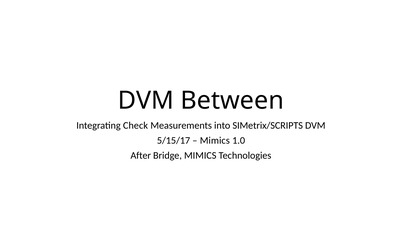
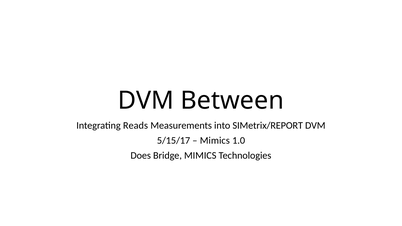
Check: Check -> Reads
SIMetrix/SCRIPTS: SIMetrix/SCRIPTS -> SIMetrix/REPORT
After: After -> Does
